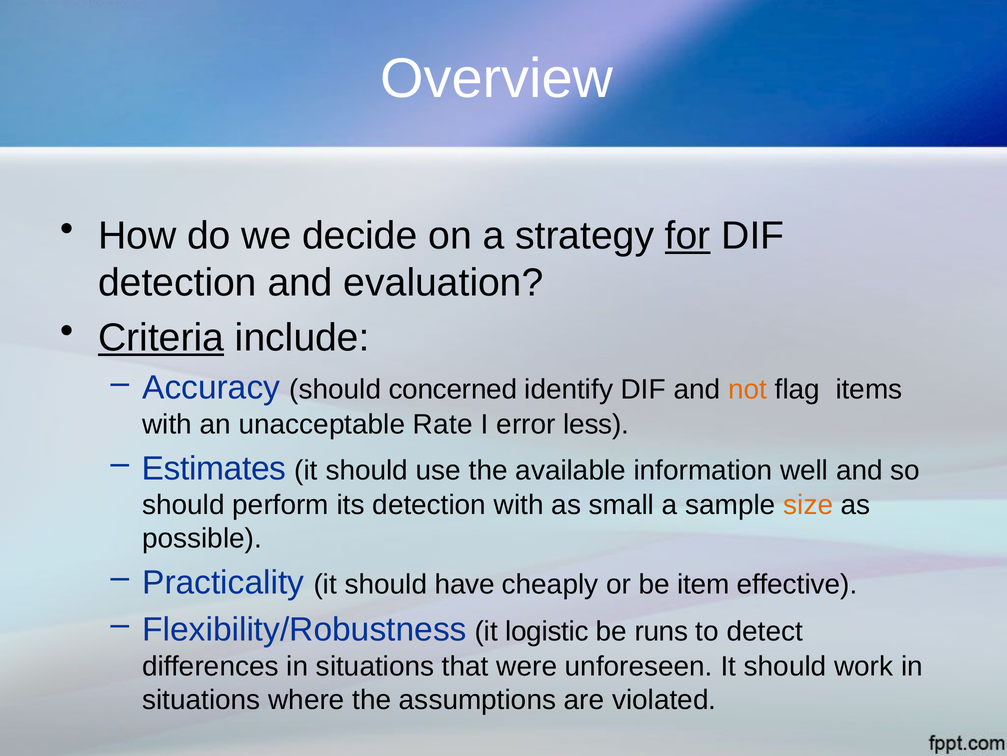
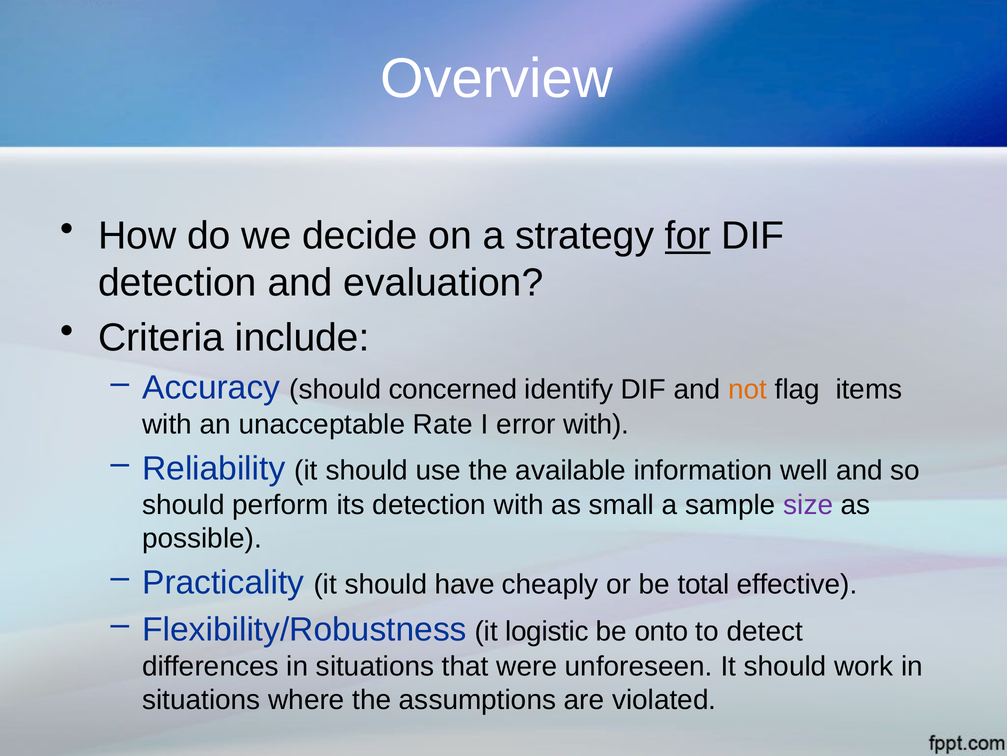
Criteria underline: present -> none
error less: less -> with
Estimates: Estimates -> Reliability
size colour: orange -> purple
item: item -> total
runs: runs -> onto
